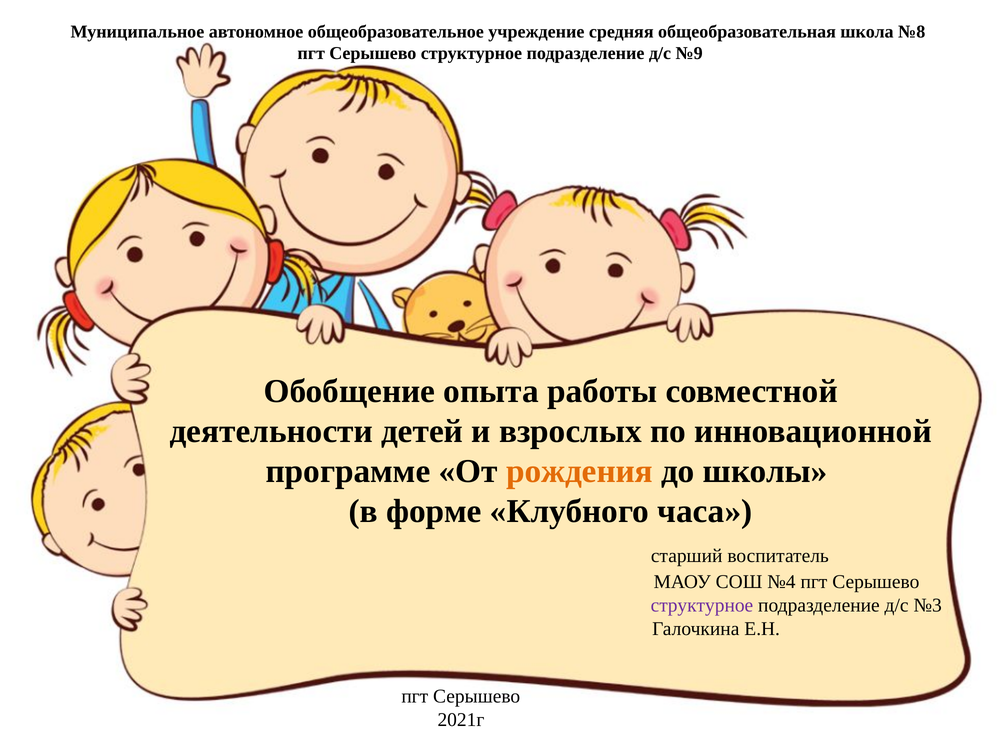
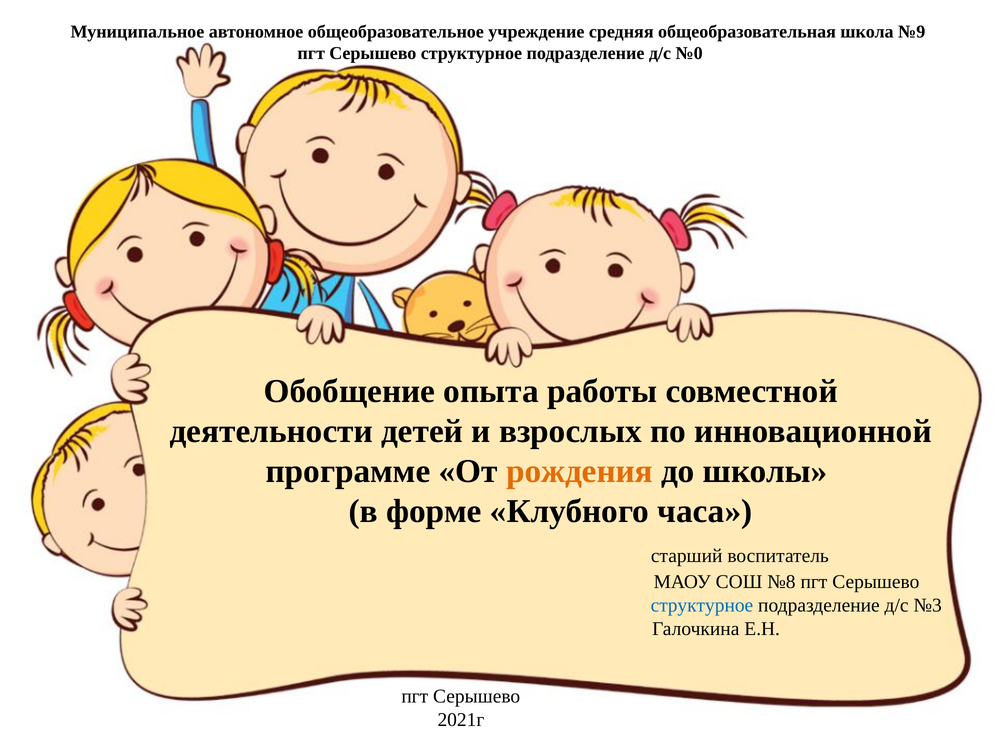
№8: №8 -> №9
№9: №9 -> №0
№4: №4 -> №8
структурное at (702, 605) colour: purple -> blue
